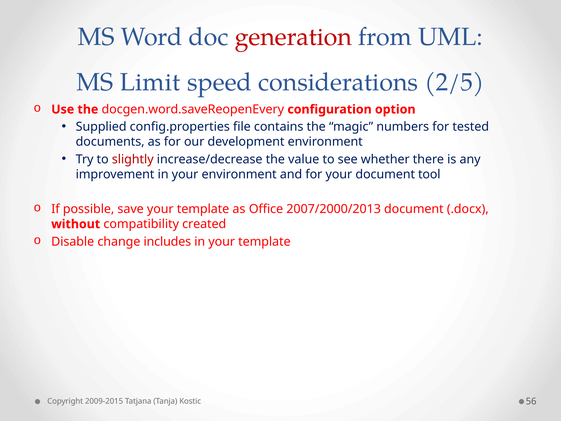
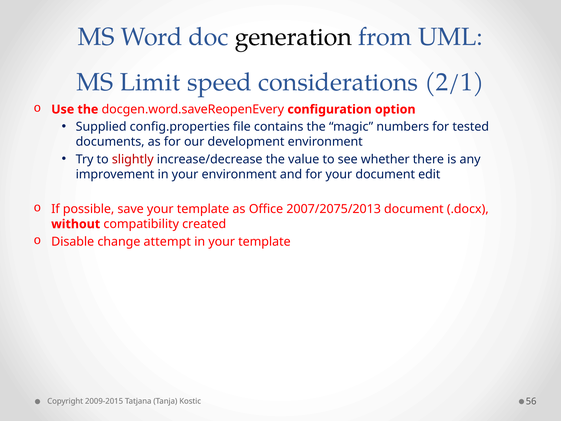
generation colour: red -> black
2/5: 2/5 -> 2/1
tool: tool -> edit
2007/2000/2013: 2007/2000/2013 -> 2007/2075/2013
includes: includes -> attempt
